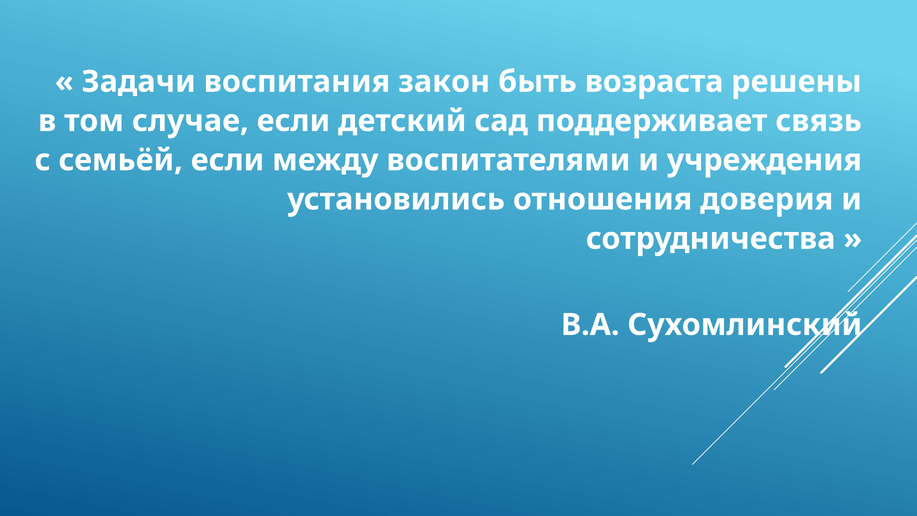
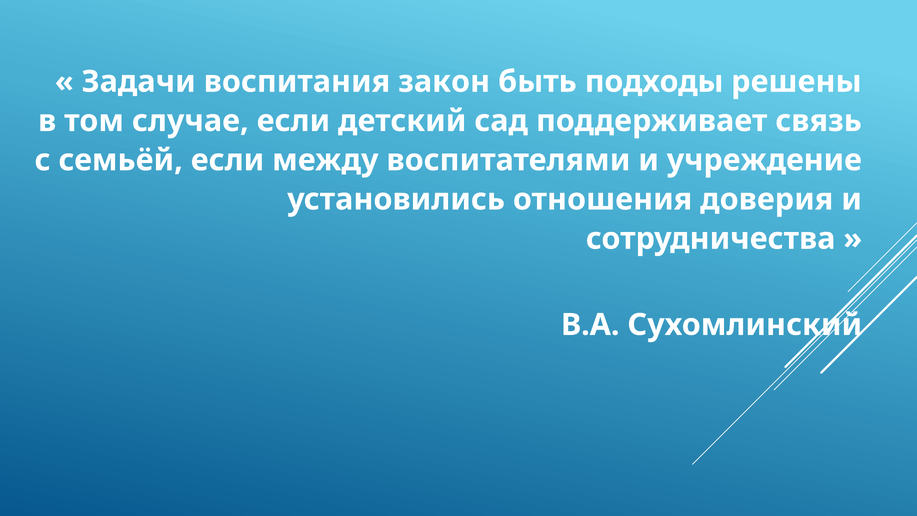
возраста: возраста -> подходы
учреждения: учреждения -> учреждение
